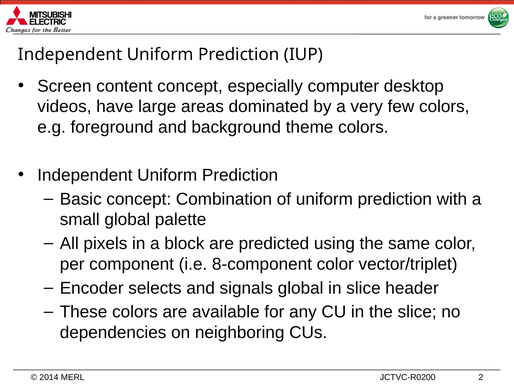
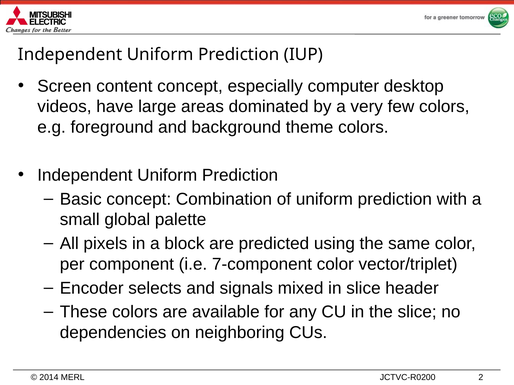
8-component: 8-component -> 7-component
signals global: global -> mixed
